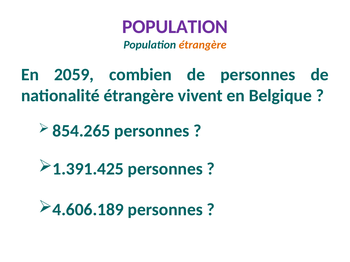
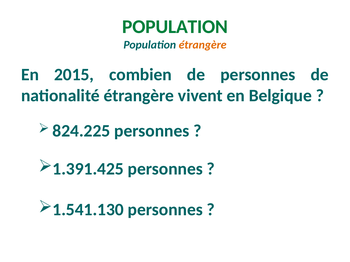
POPULATION at (175, 27) colour: purple -> green
2059: 2059 -> 2015
854.265: 854.265 -> 824.225
4.606.189: 4.606.189 -> 1.541.130
